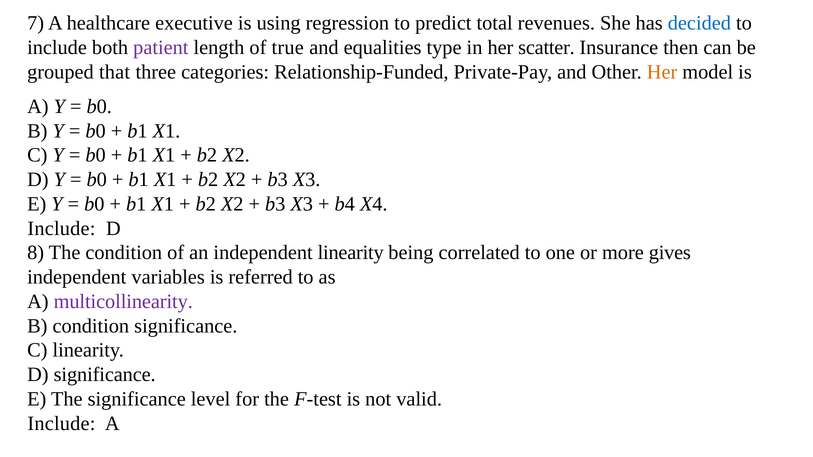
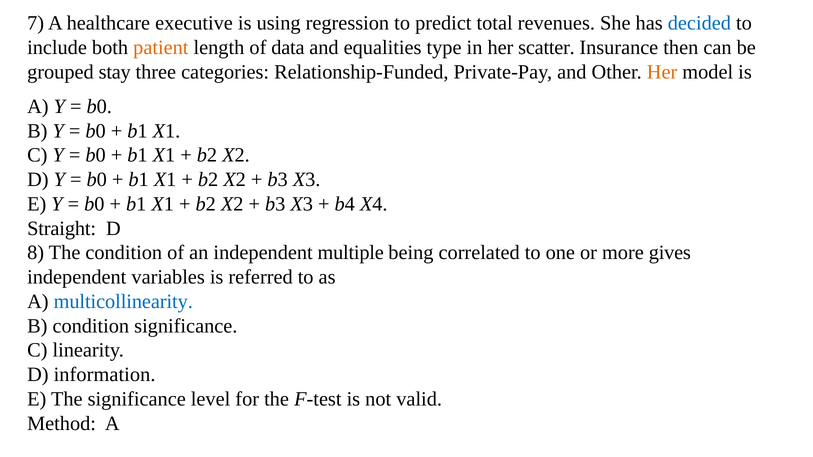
patient colour: purple -> orange
true: true -> data
that: that -> stay
Include at (61, 228): Include -> Straight
independent linearity: linearity -> multiple
multicollinearity colour: purple -> blue
D significance: significance -> information
Include at (61, 424): Include -> Method
